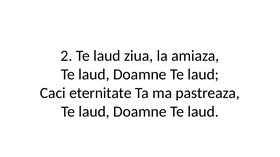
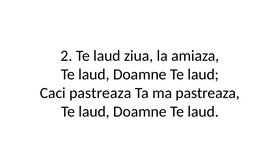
Caci eternitate: eternitate -> pastreaza
